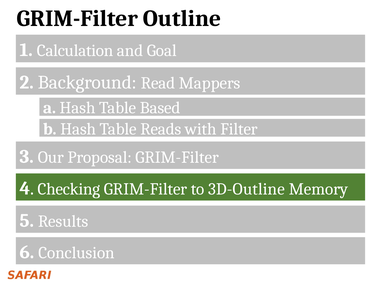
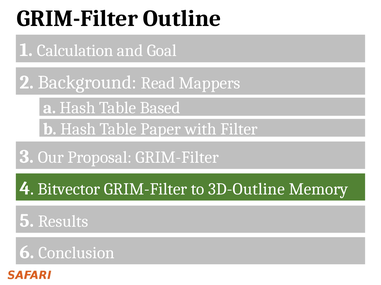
Reads: Reads -> Paper
Checking: Checking -> Bitvector
